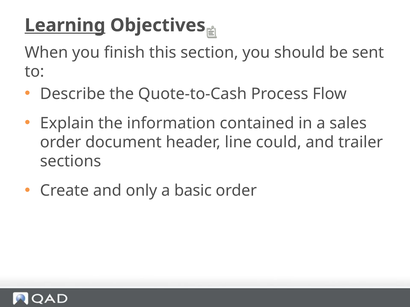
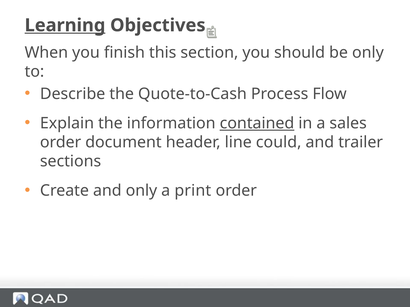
be sent: sent -> only
contained underline: none -> present
basic: basic -> print
